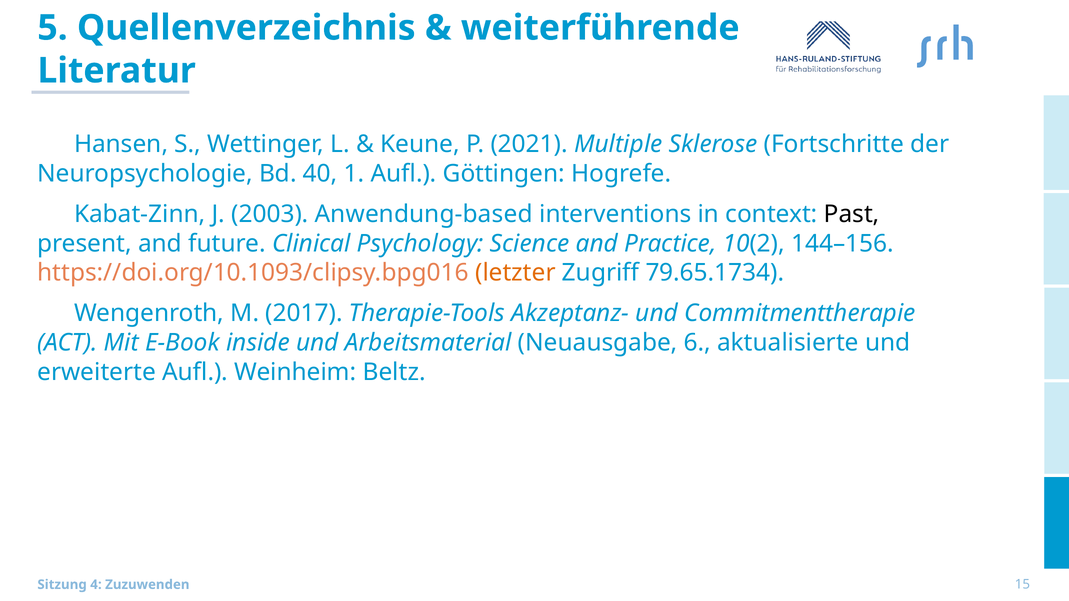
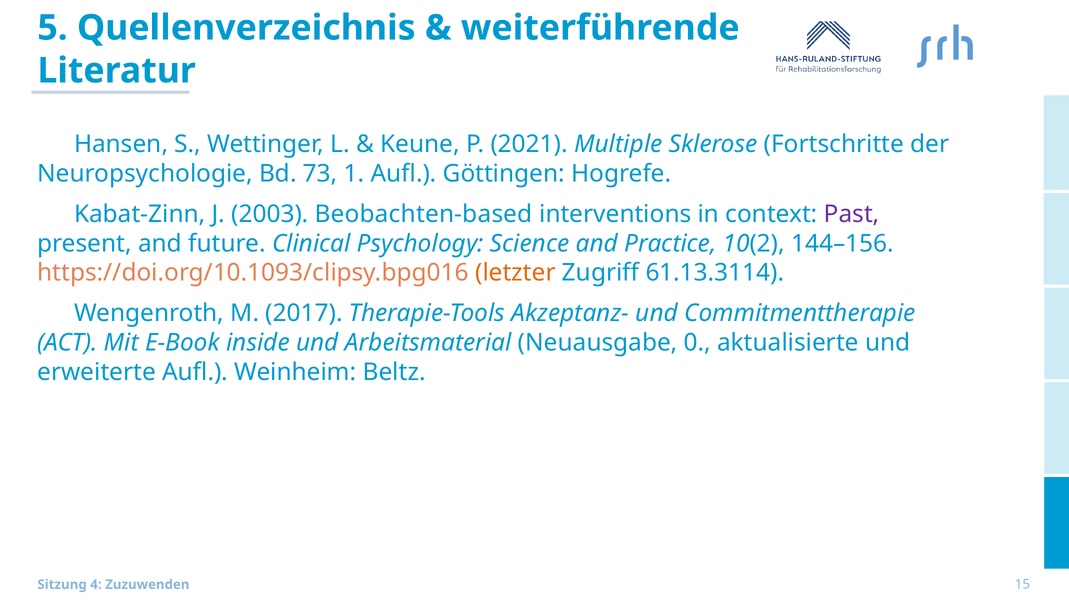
40: 40 -> 73
Anwendung-based: Anwendung-based -> Beobachten-based
Past colour: black -> purple
79.65.1734: 79.65.1734 -> 61.13.3114
6: 6 -> 0
